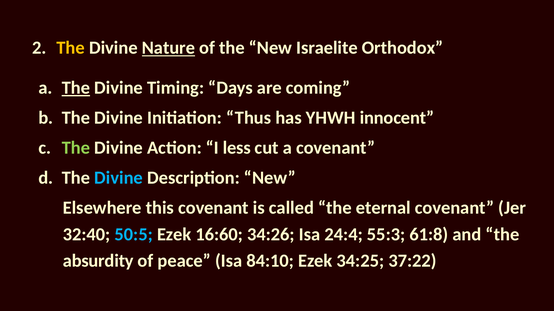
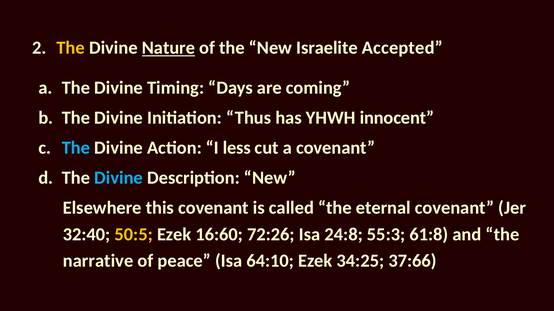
Orthodox: Orthodox -> Accepted
The at (76, 88) underline: present -> none
The at (76, 148) colour: light green -> light blue
50:5 colour: light blue -> yellow
34:26: 34:26 -> 72:26
24:4: 24:4 -> 24:8
absurdity: absurdity -> narrative
84:10: 84:10 -> 64:10
37:22: 37:22 -> 37:66
